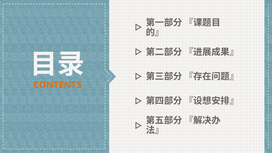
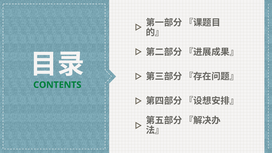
CONTENTS colour: orange -> green
